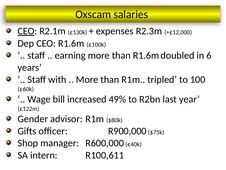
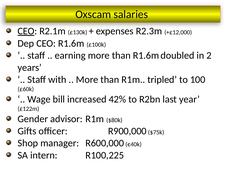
6: 6 -> 2
49%: 49% -> 42%
R100,611: R100,611 -> R100,225
